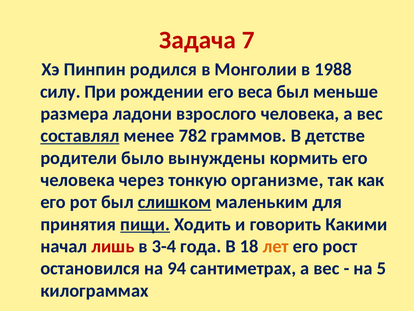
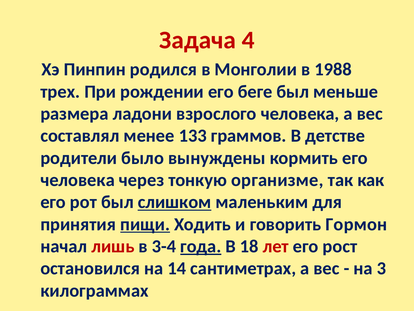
7: 7 -> 4
силу: силу -> трех
веса: веса -> беге
составлял underline: present -> none
782: 782 -> 133
Какими: Какими -> Гормон
года underline: none -> present
лет colour: orange -> red
94: 94 -> 14
5: 5 -> 3
